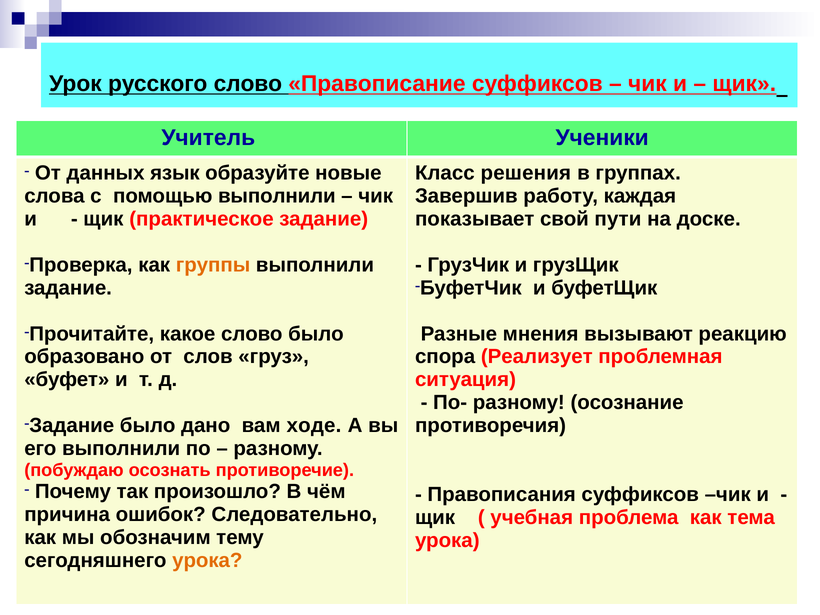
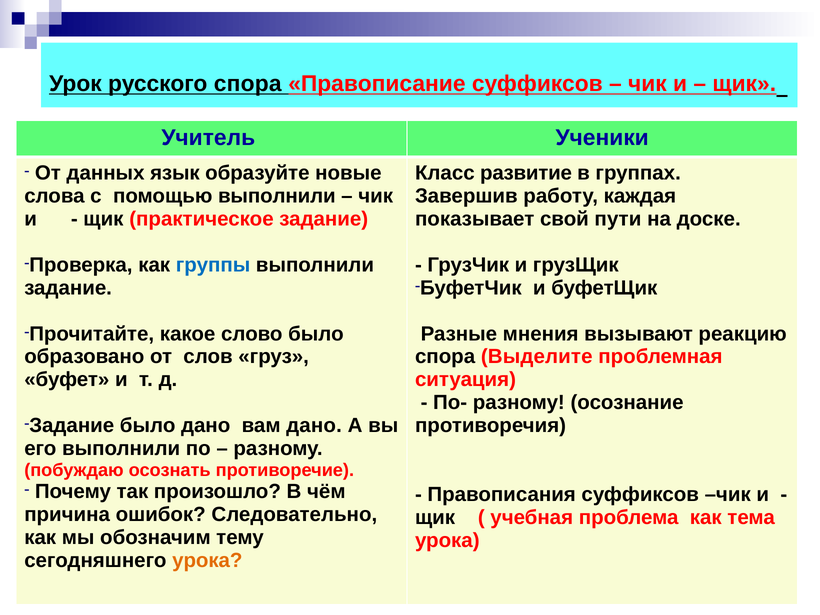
русского слово: слово -> спора
решения: решения -> развитие
группы colour: orange -> blue
Реализует: Реализует -> Выделите
вам ходе: ходе -> дано
